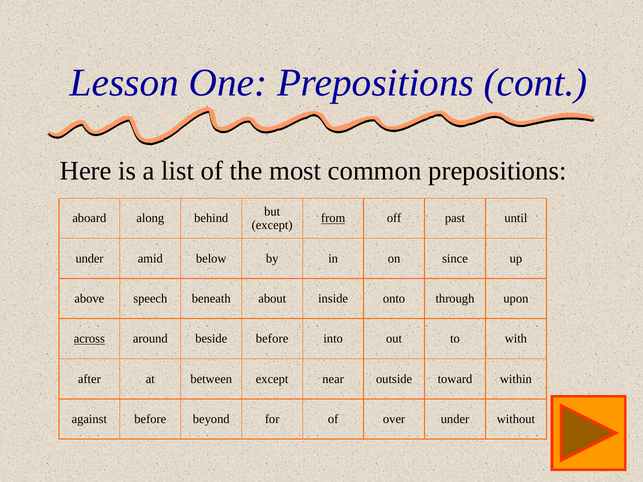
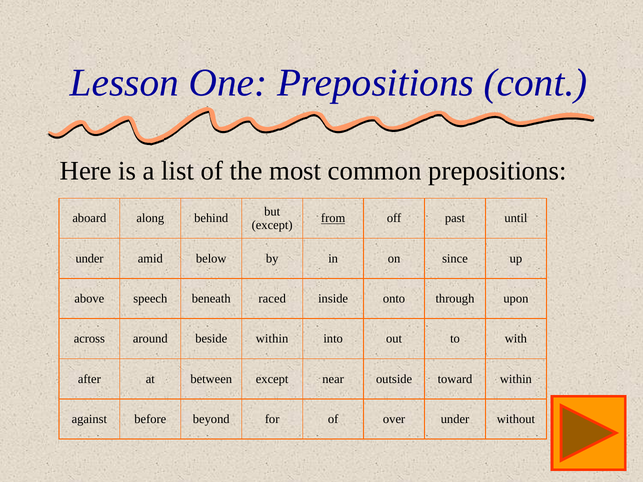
about: about -> raced
across underline: present -> none
beside before: before -> within
